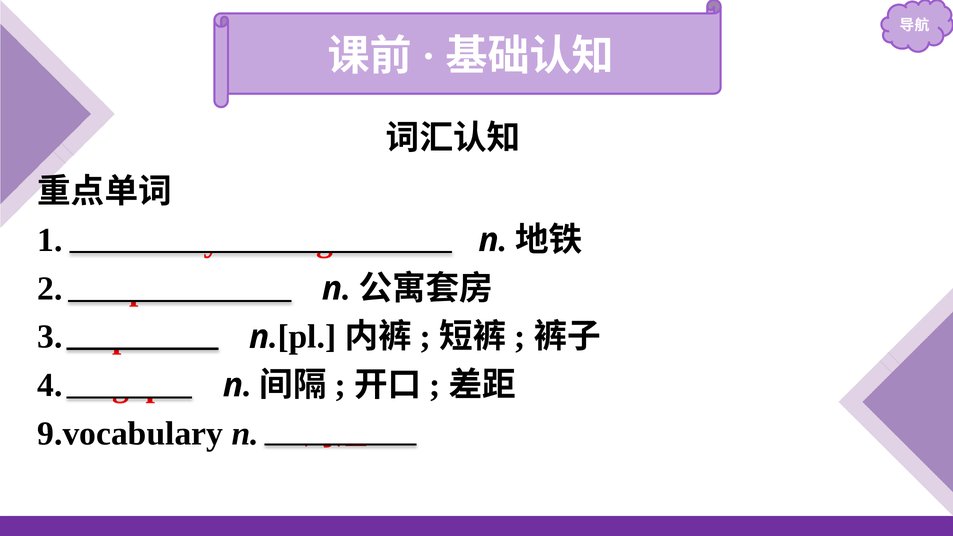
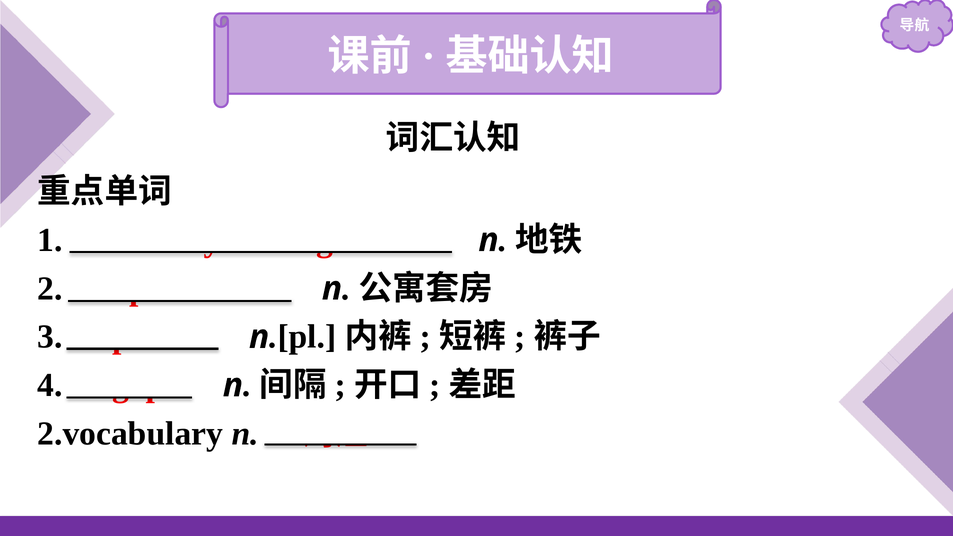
9.vocabulary: 9.vocabulary -> 2.vocabulary
